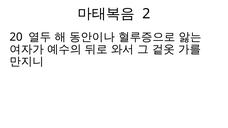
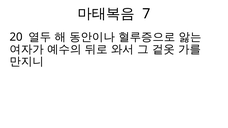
2: 2 -> 7
